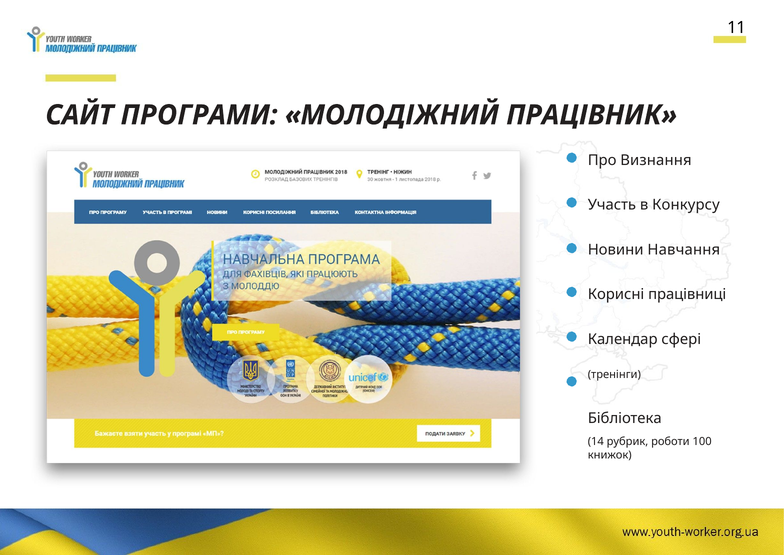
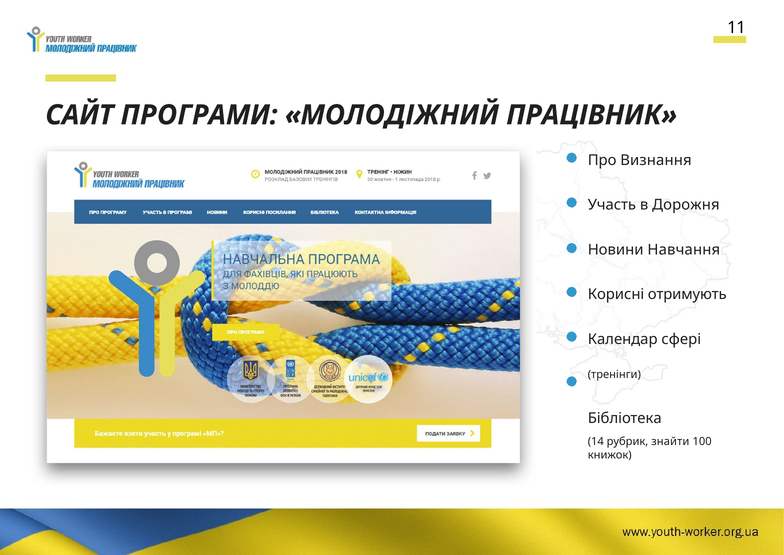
Конкурсу: Конкурсу -> Дорожня
працівниці: працівниці -> отримують
роботи: роботи -> знайти
